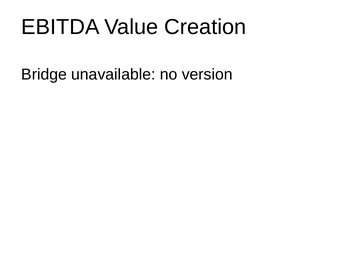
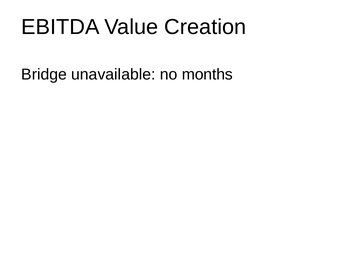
version: version -> months
